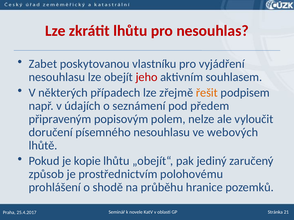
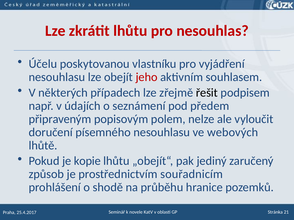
Zabet: Zabet -> Účelu
řešit colour: orange -> black
polohovému: polohovému -> souřadnicím
